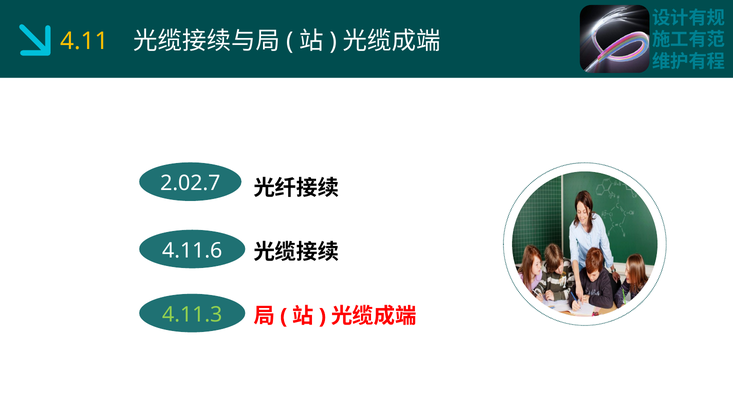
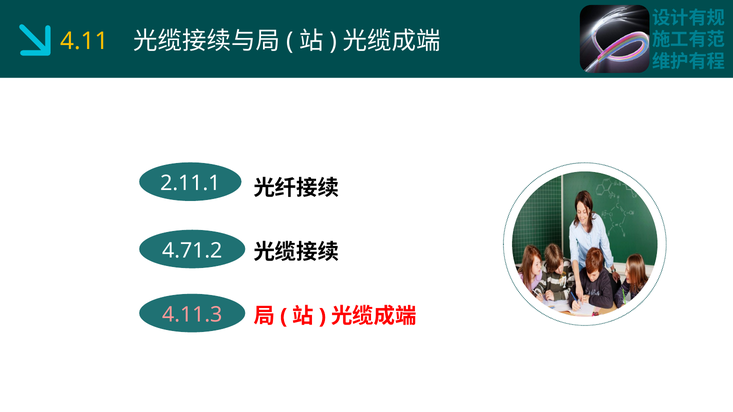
2.02.7: 2.02.7 -> 2.11.1
4.11.6: 4.11.6 -> 4.71.2
4.11.3 colour: light green -> pink
